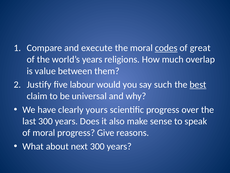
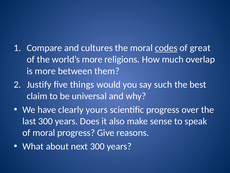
execute: execute -> cultures
world’s years: years -> more
is value: value -> more
labour: labour -> things
best underline: present -> none
